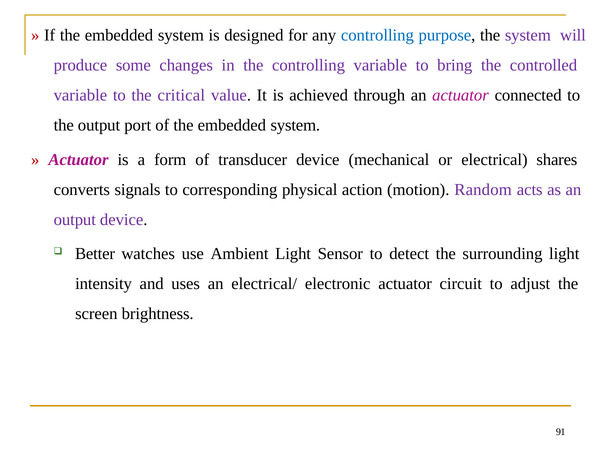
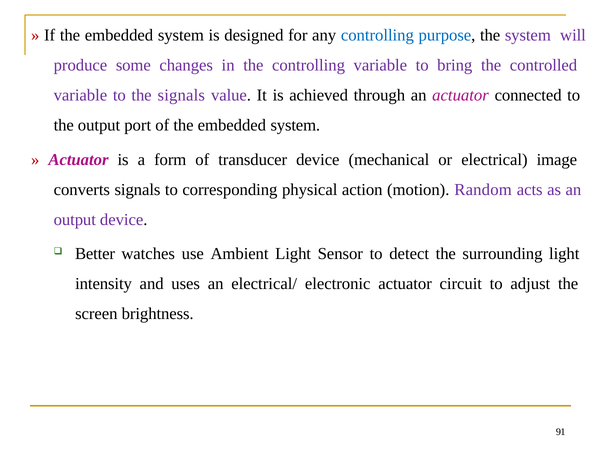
the critical: critical -> signals
shares: shares -> image
